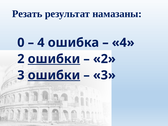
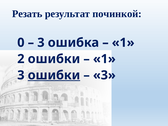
намазаны: намазаны -> починкой
4 at (41, 43): 4 -> 3
4 at (123, 43): 4 -> 1
ошибки at (54, 59) underline: present -> none
2 at (104, 59): 2 -> 1
